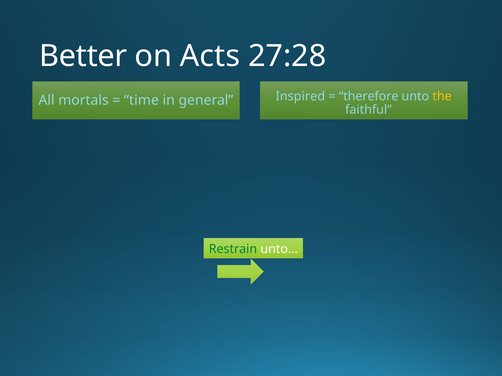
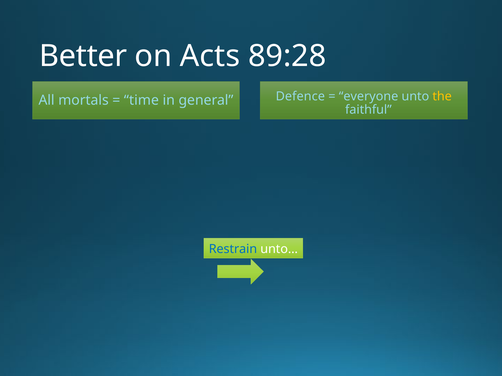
27:28: 27:28 -> 89:28
Inspired: Inspired -> Defence
therefore: therefore -> everyone
Restrain colour: green -> blue
